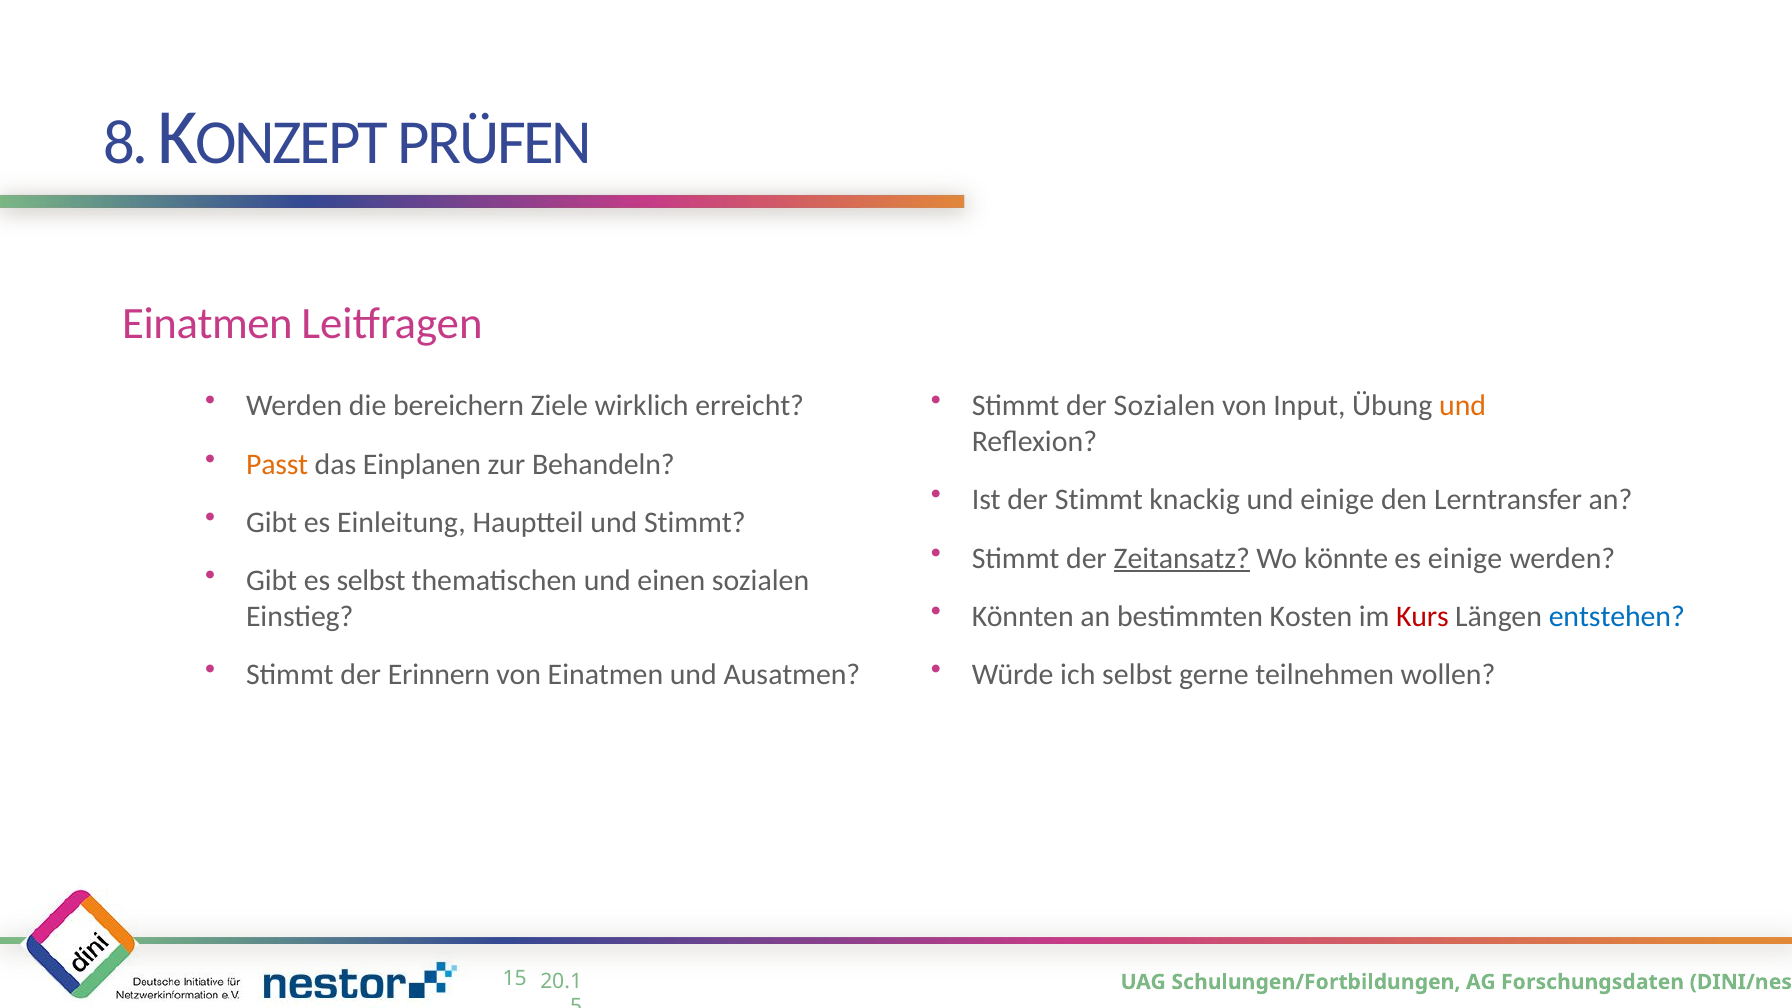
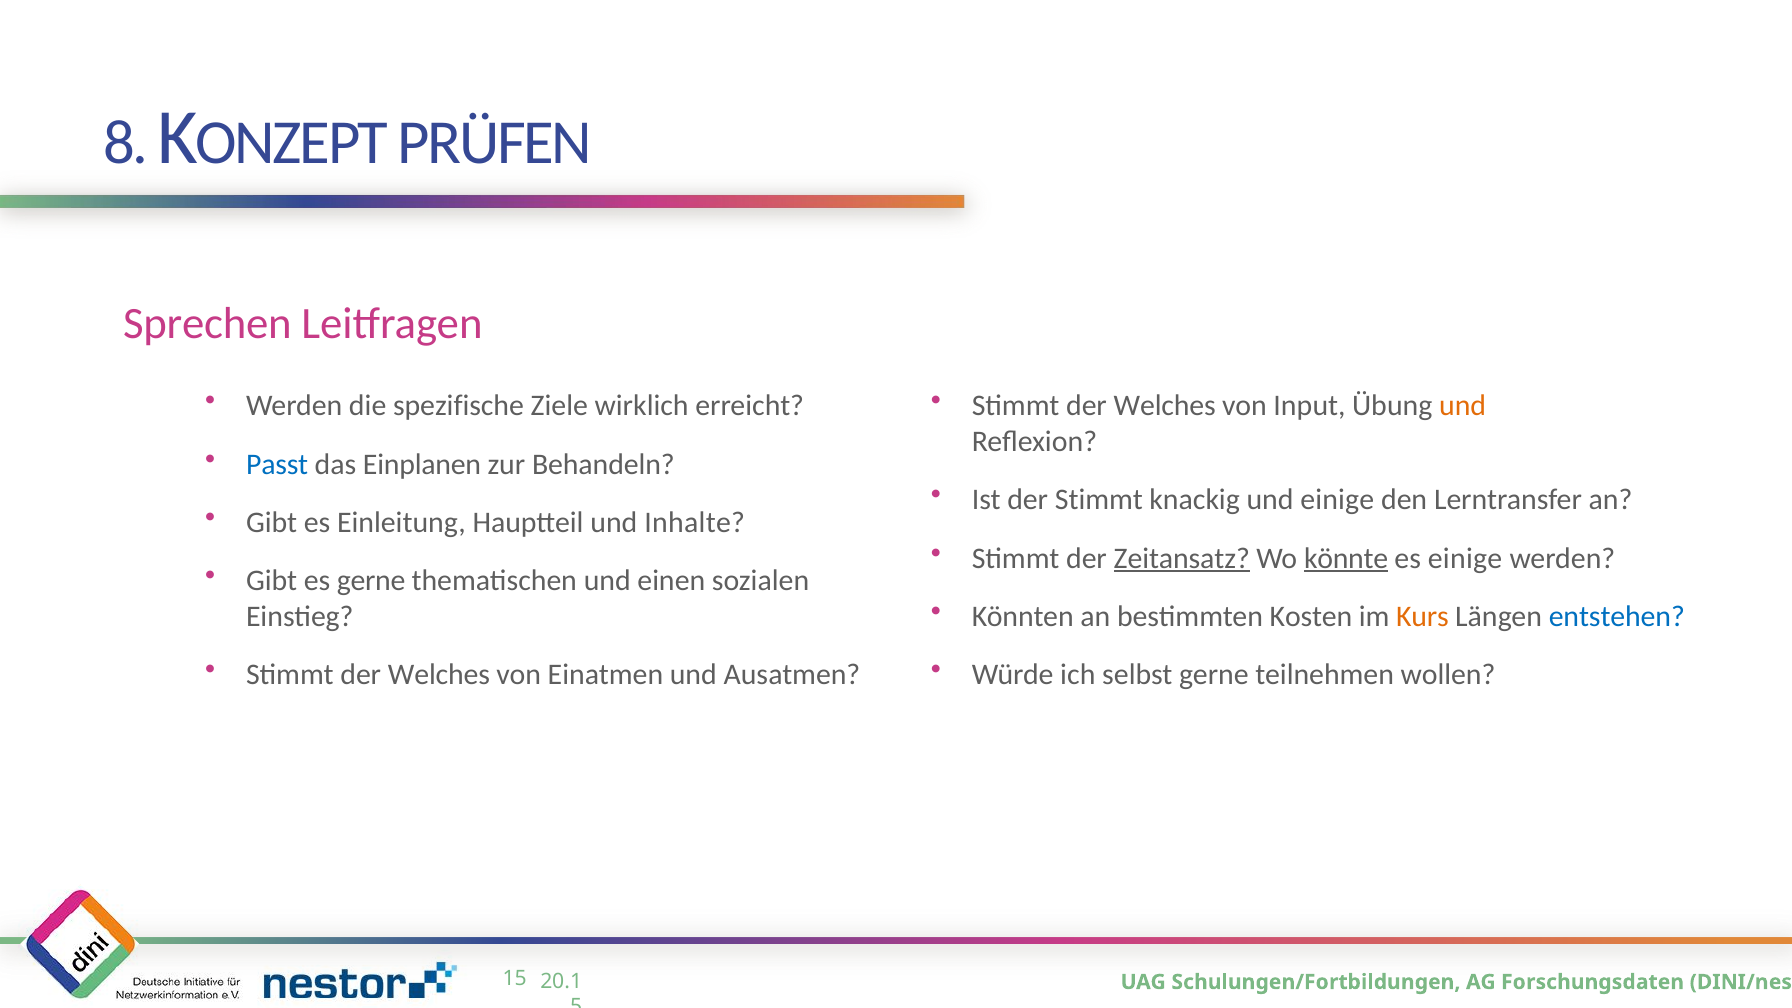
Einatmen at (207, 324): Einatmen -> Sprechen
Sozialen at (1165, 406): Sozialen -> Welches
bereichern: bereichern -> spezifische
Passt colour: orange -> blue
und Stimmt: Stimmt -> Inhalte
könnte underline: none -> present
es selbst: selbst -> gerne
Kurs colour: red -> orange
Erinnern at (439, 675): Erinnern -> Welches
